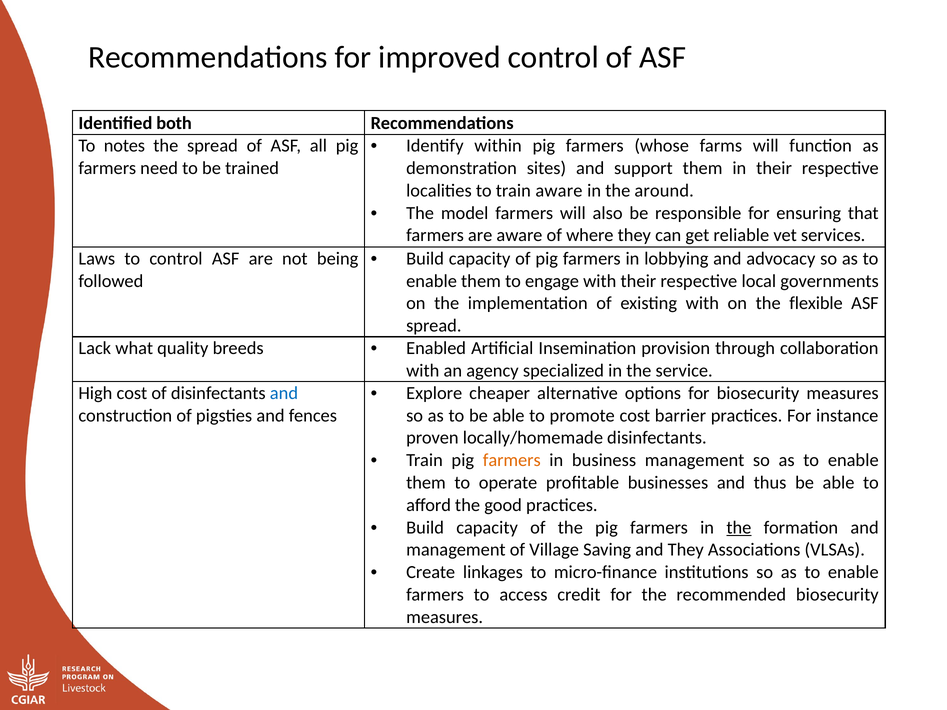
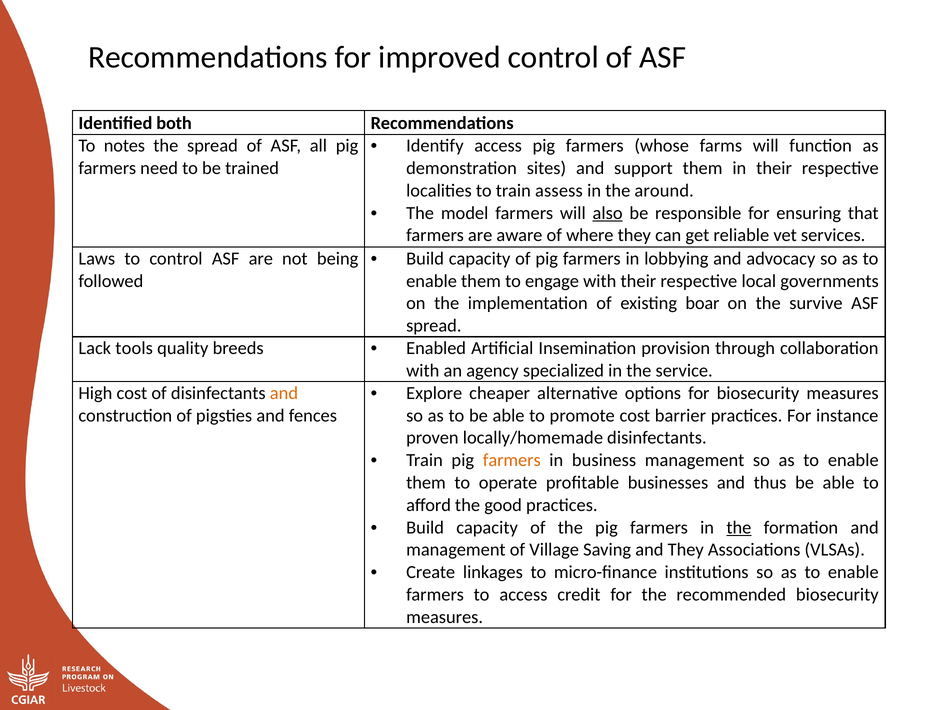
Identify within: within -> access
train aware: aware -> assess
also underline: none -> present
existing with: with -> boar
flexible: flexible -> survive
what: what -> tools
and at (284, 393) colour: blue -> orange
